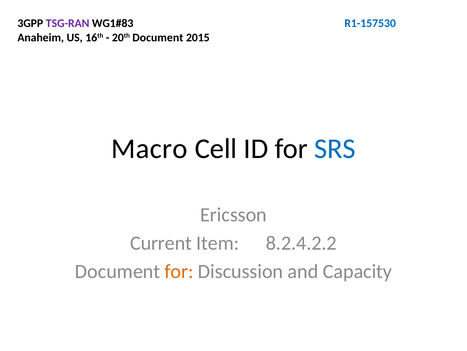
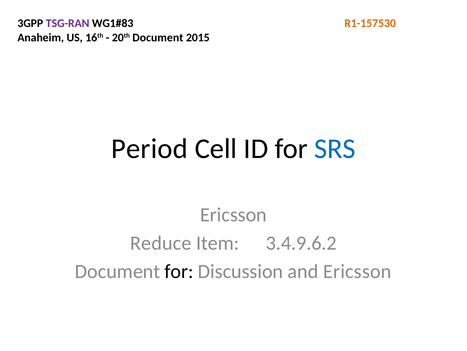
R1-157530 colour: blue -> orange
Macro: Macro -> Period
Current: Current -> Reduce
8.2.4.2.2: 8.2.4.2.2 -> 3.4.9.6.2
for at (179, 271) colour: orange -> black
and Capacity: Capacity -> Ericsson
